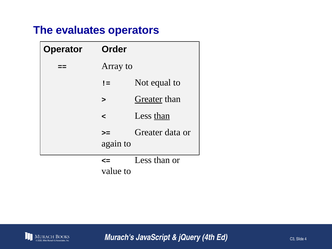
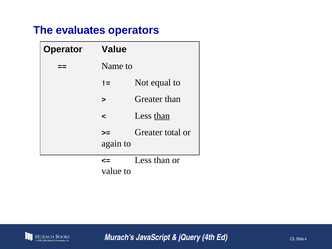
Operator Order: Order -> Value
Array: Array -> Name
Greater at (149, 99) underline: present -> none
data: data -> total
